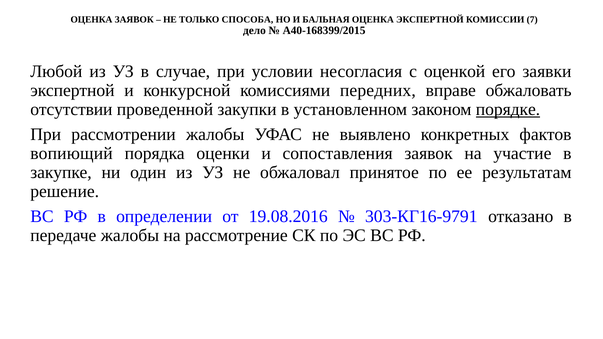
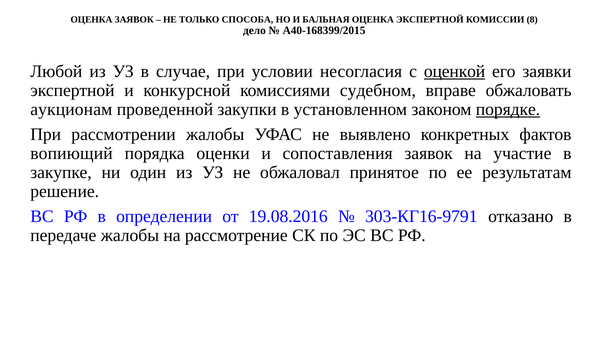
7: 7 -> 8
оценкой underline: none -> present
передних: передних -> судебном
отсутствии: отсутствии -> аукционам
